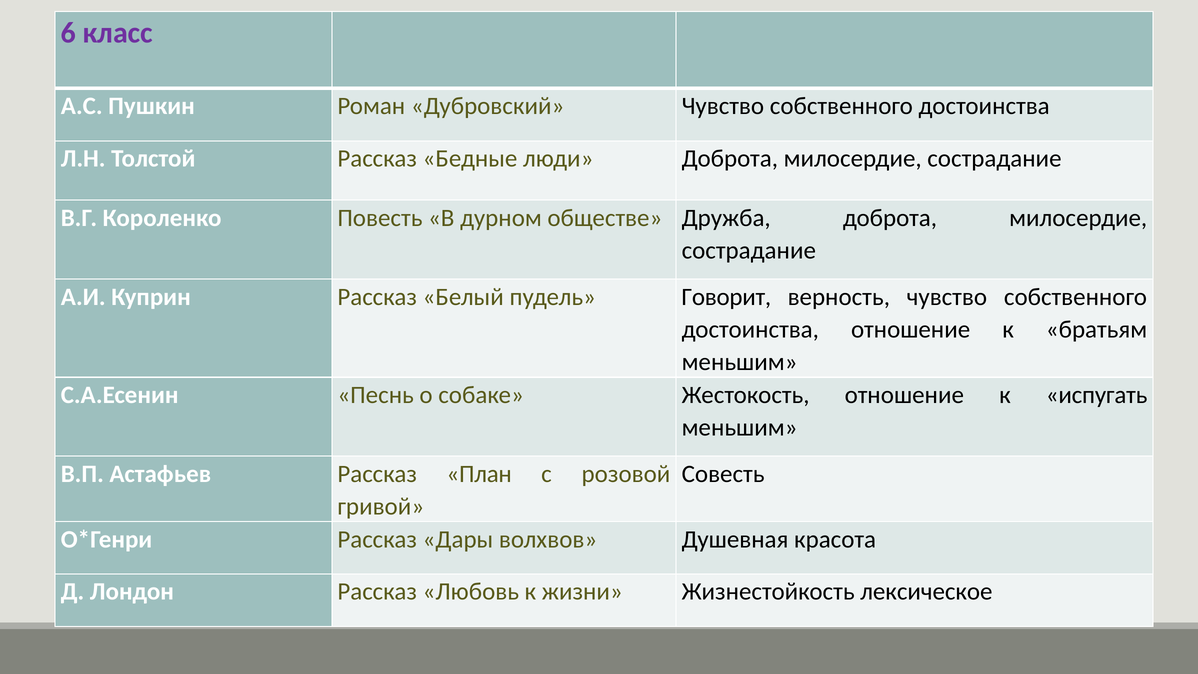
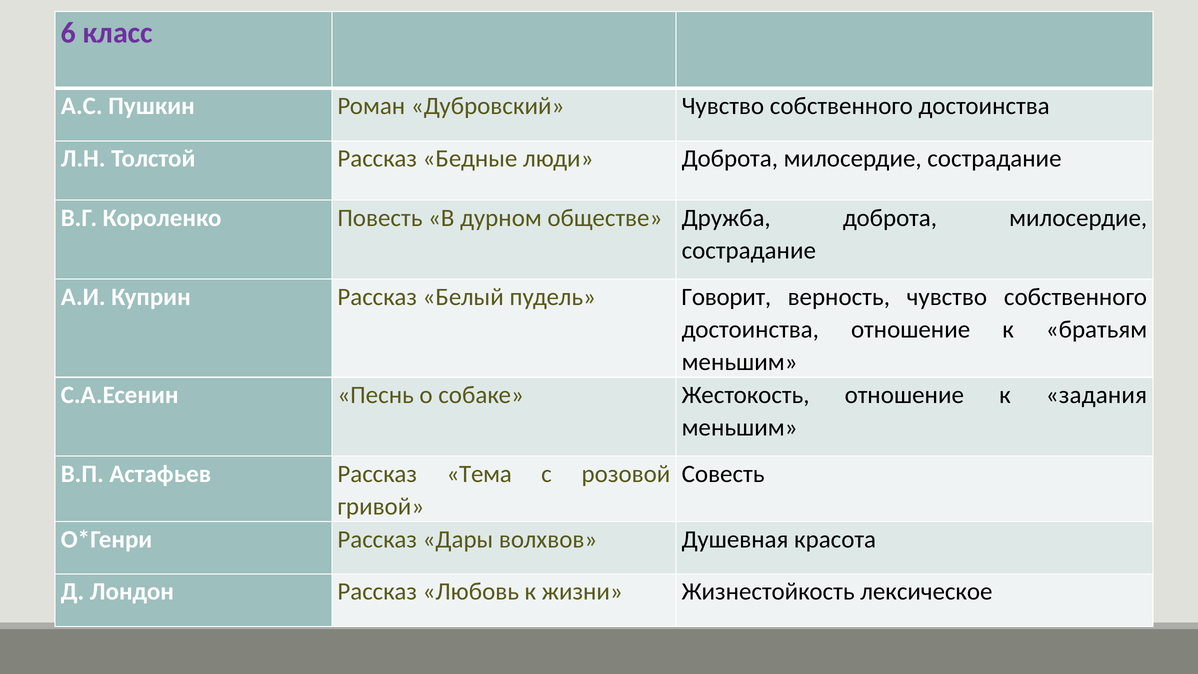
испугать: испугать -> задания
План: План -> Тема
